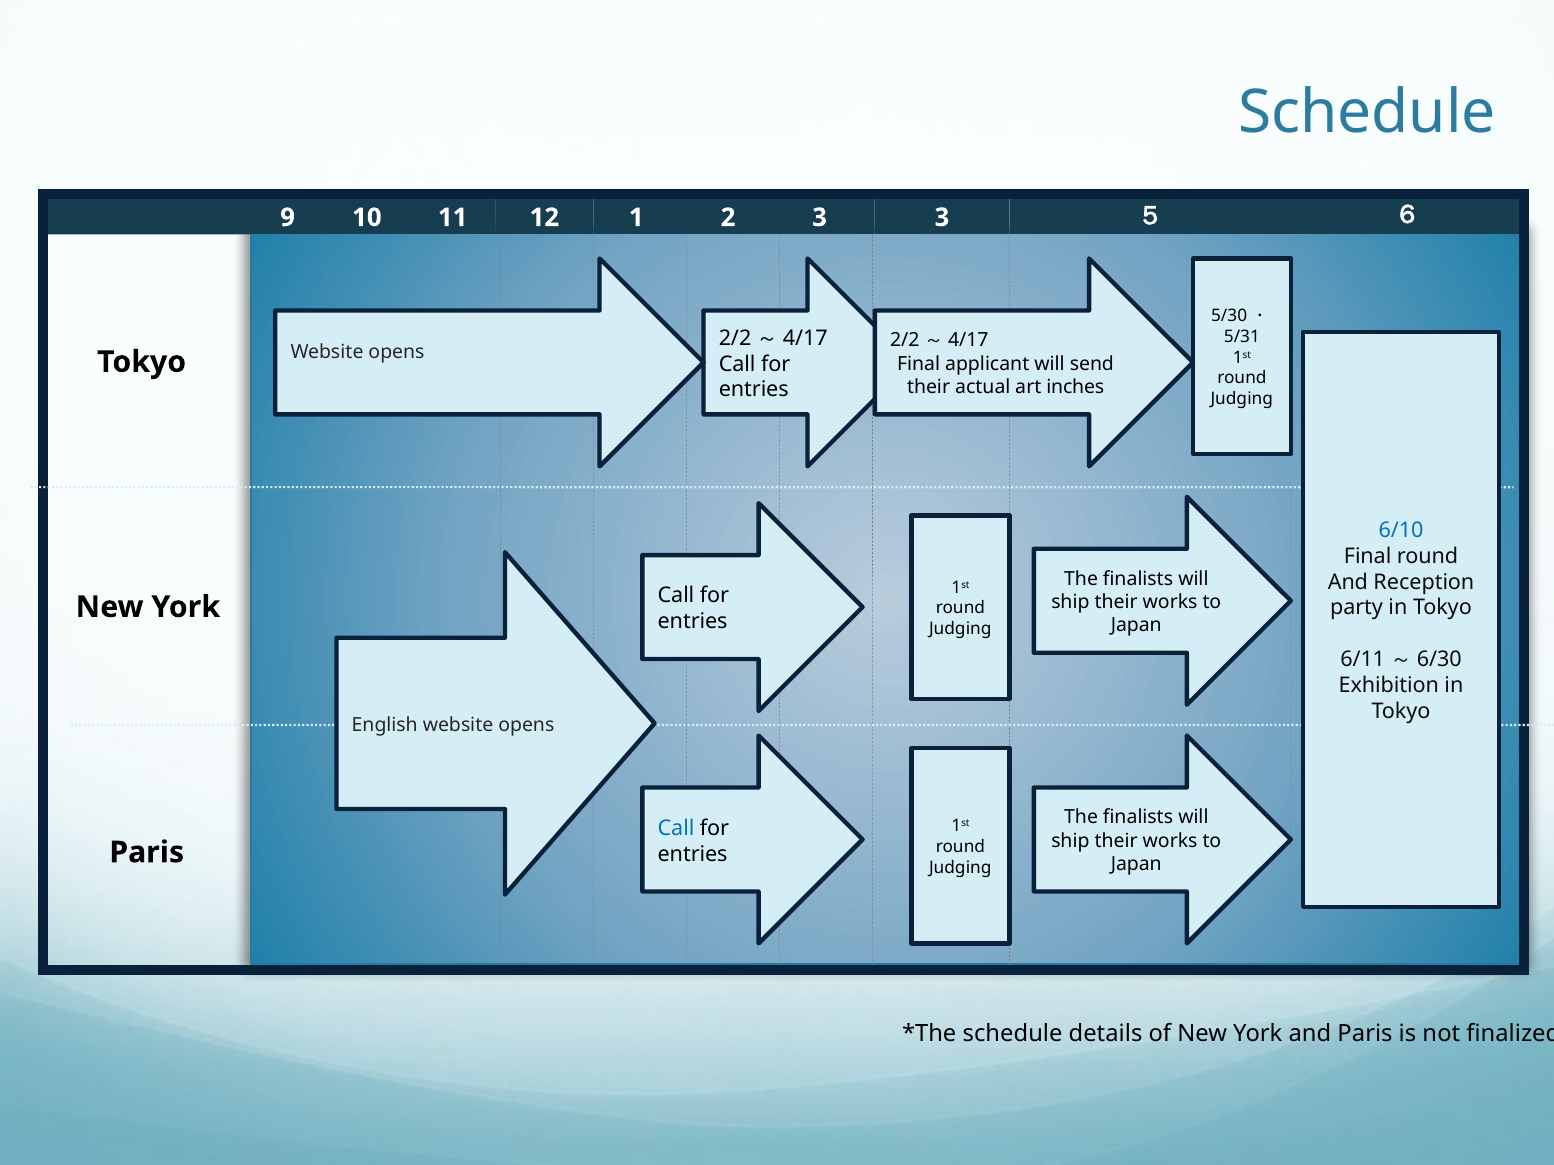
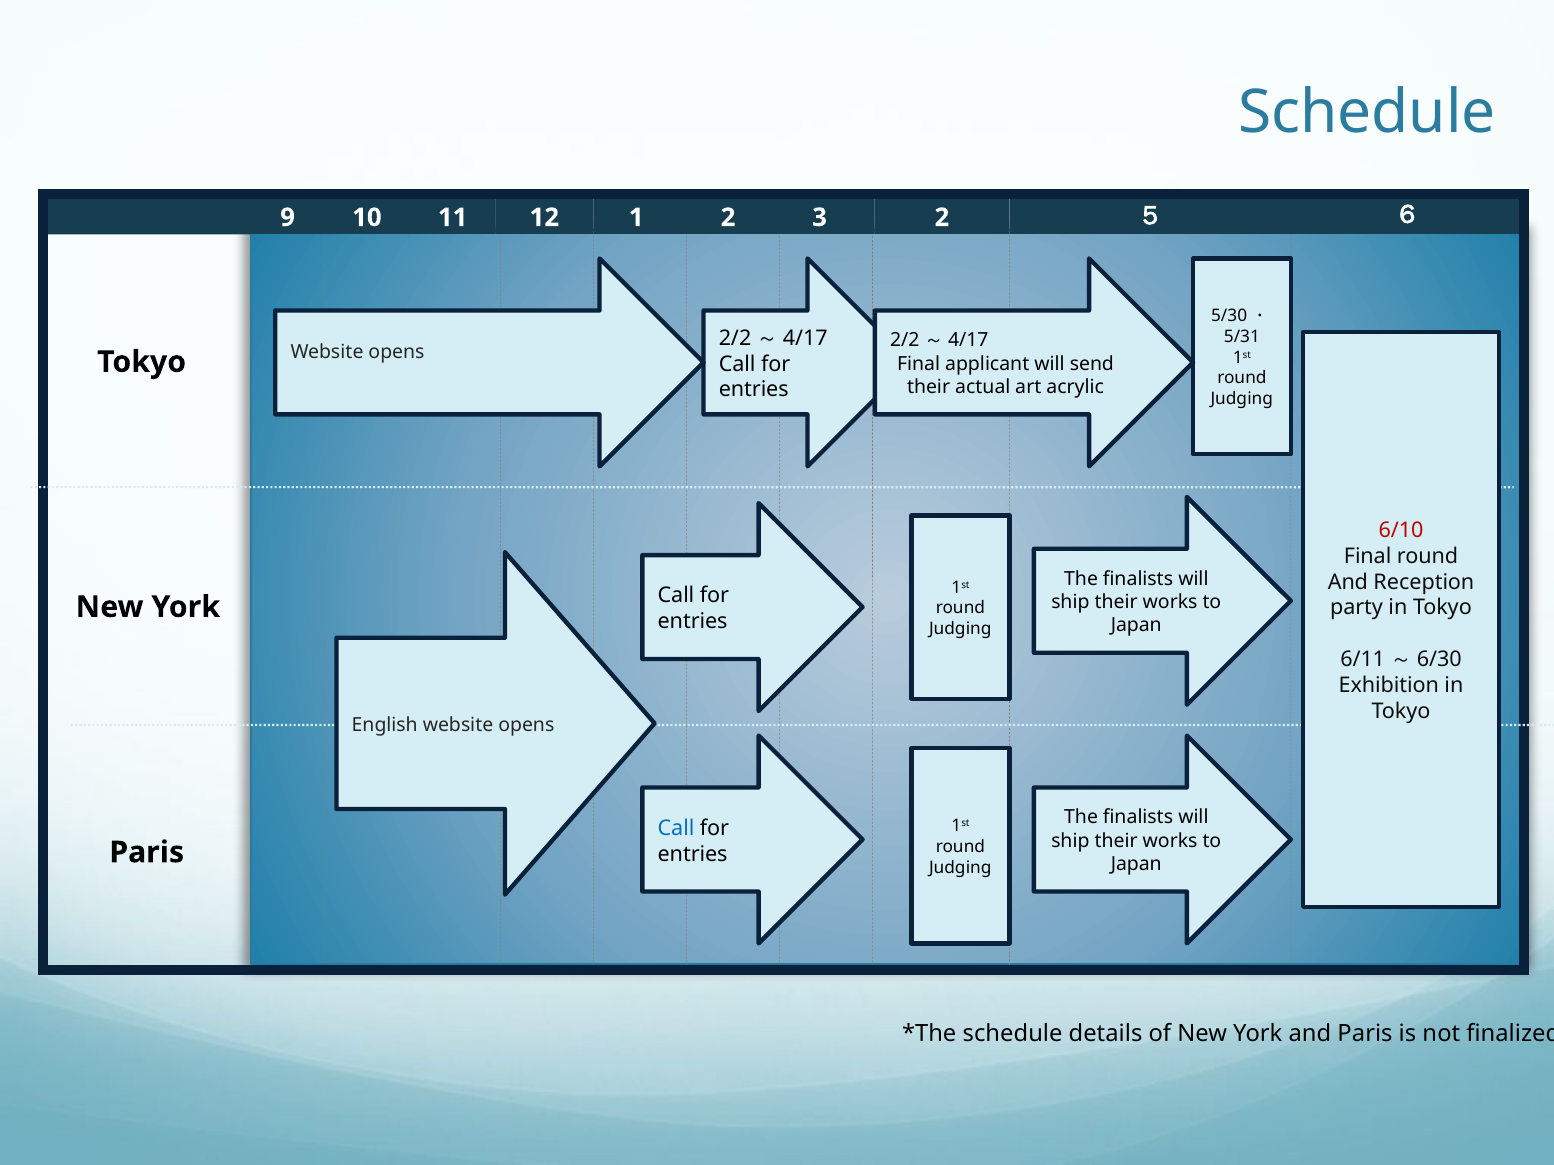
3 3: 3 -> 2
inches: inches -> acrylic
6/10 colour: blue -> red
